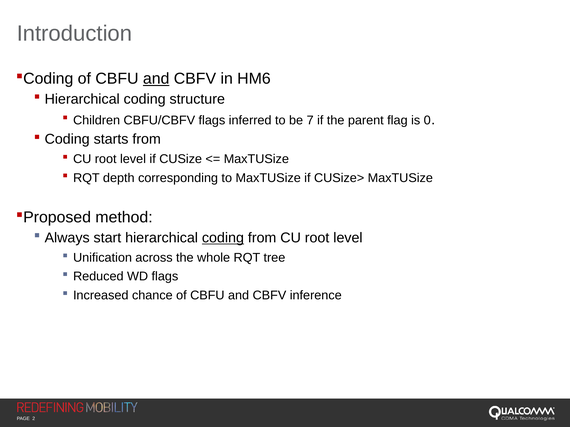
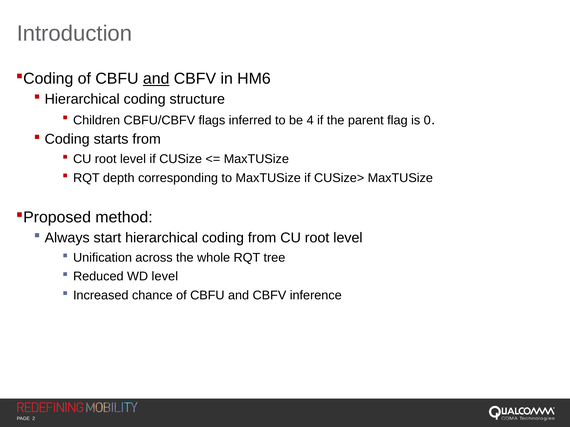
7: 7 -> 4
coding at (223, 238) underline: present -> none
WD flags: flags -> level
